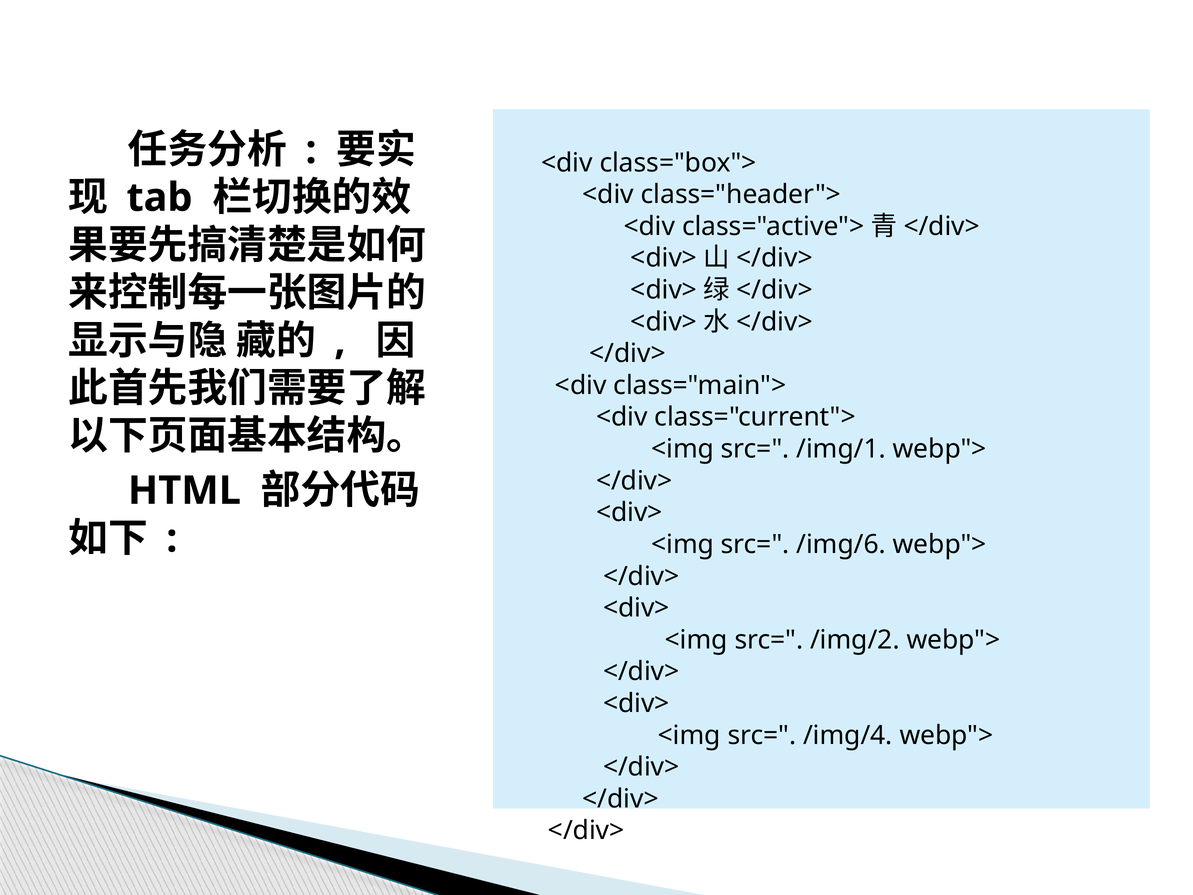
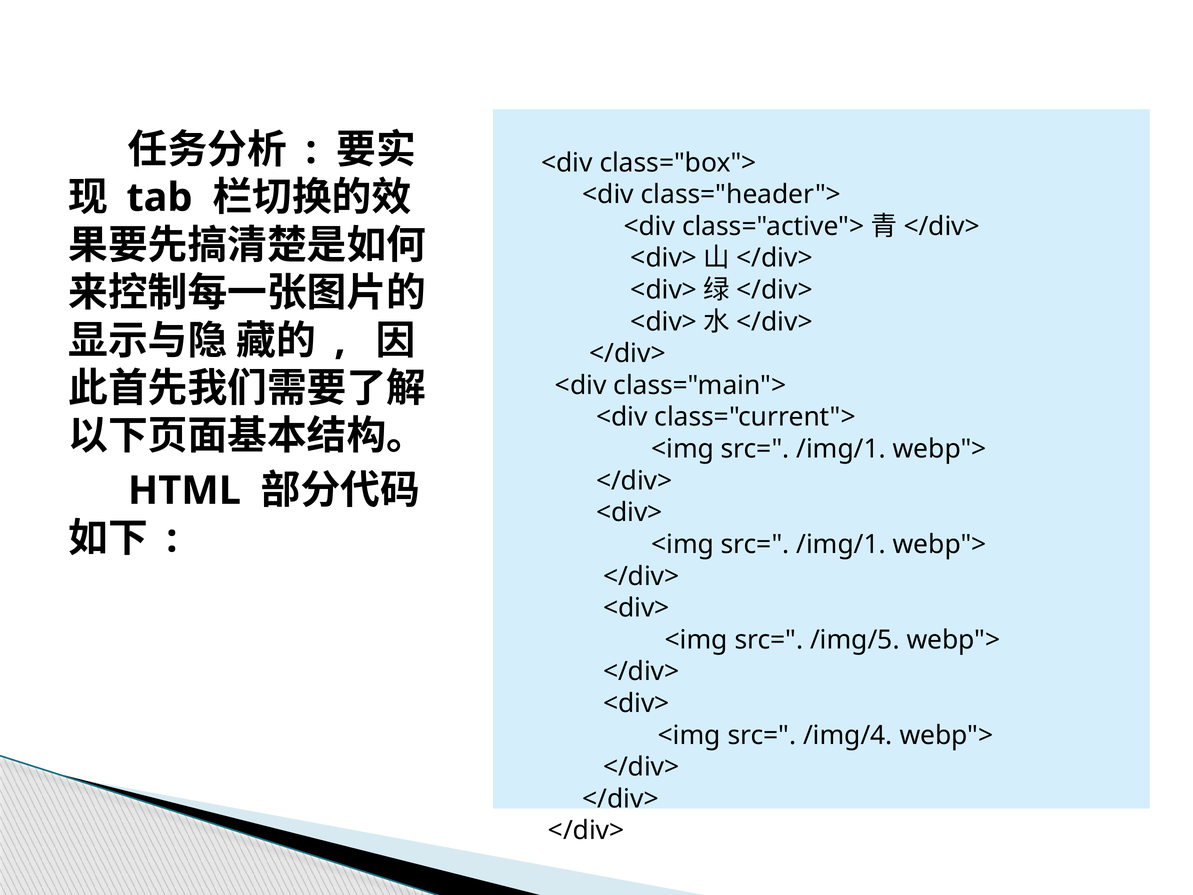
/img/6 at (841, 544): /img/6 -> /img/1
/img/2: /img/2 -> /img/5
